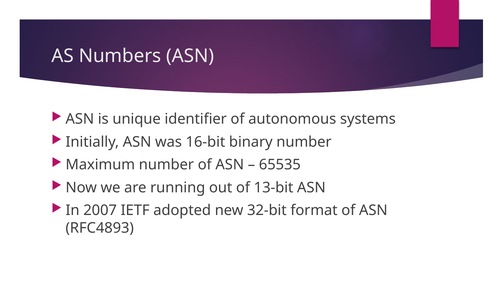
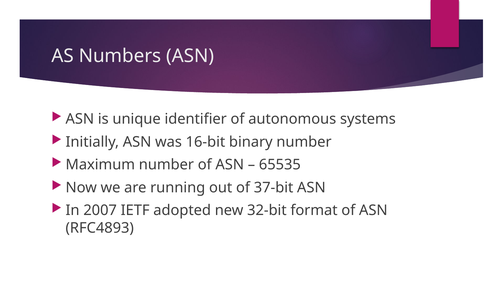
13-bit: 13-bit -> 37-bit
